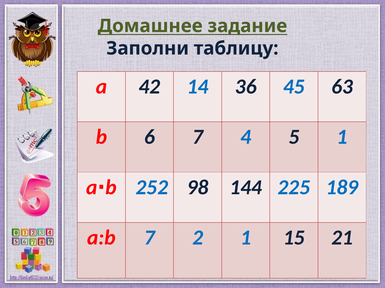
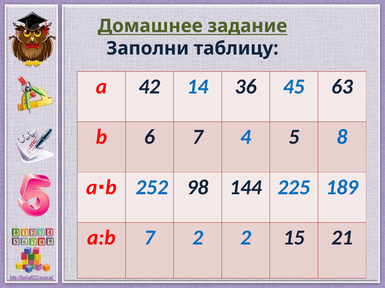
1 at (342, 137): 1 -> 8
2 1: 1 -> 2
